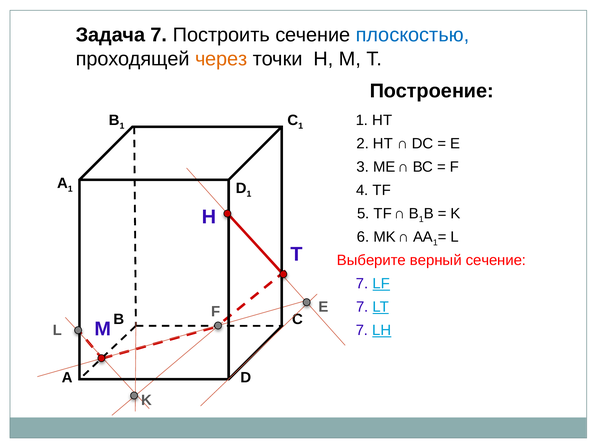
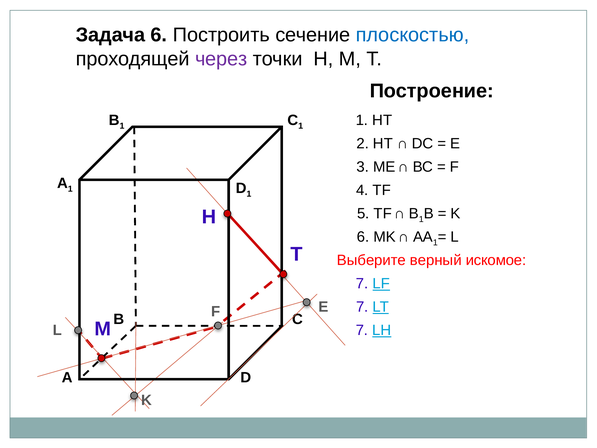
Задача 7: 7 -> 6
через colour: orange -> purple
верный сечение: сечение -> искомое
